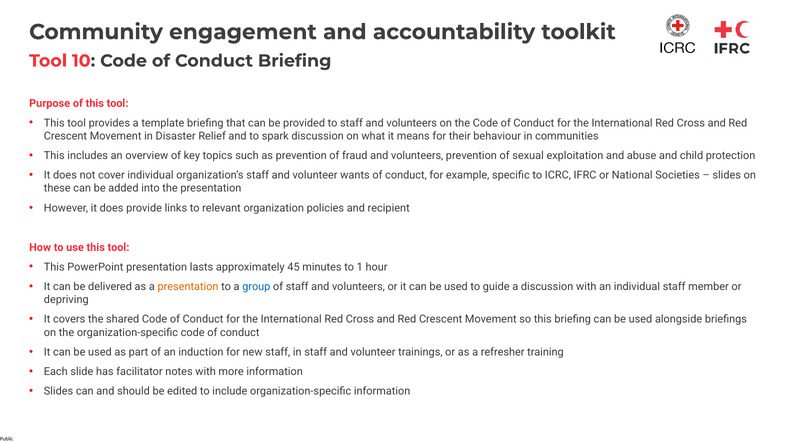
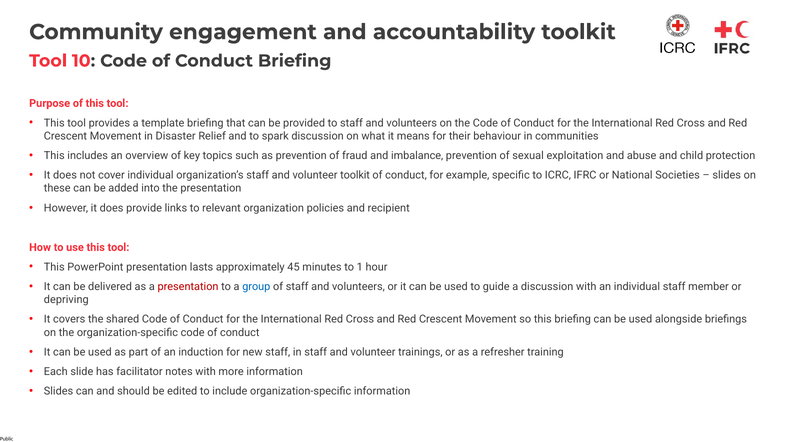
fraud and volunteers: volunteers -> imbalance
volunteer wants: wants -> toolkit
presentation at (188, 286) colour: orange -> red
